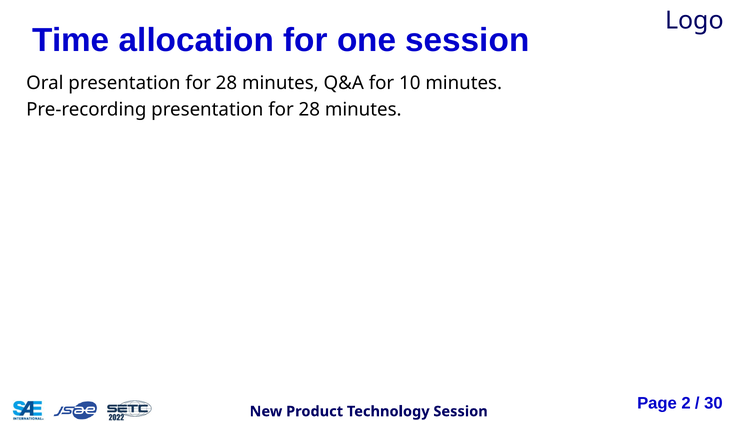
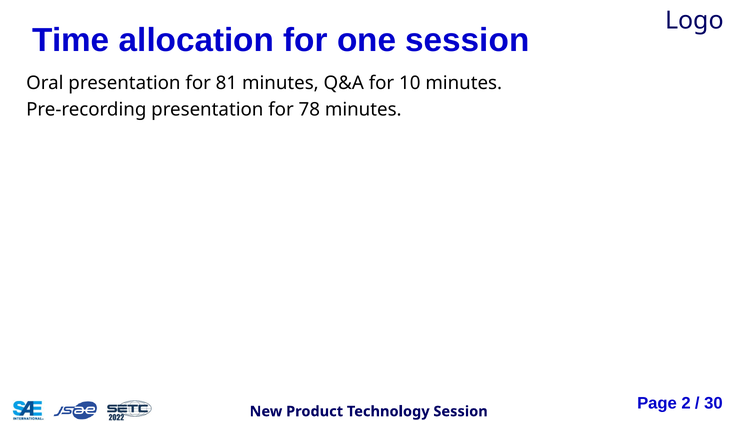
Oral presentation for 28: 28 -> 81
Pre-recording presentation for 28: 28 -> 78
